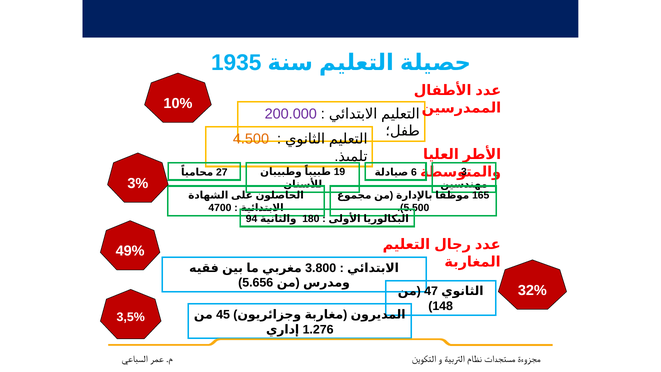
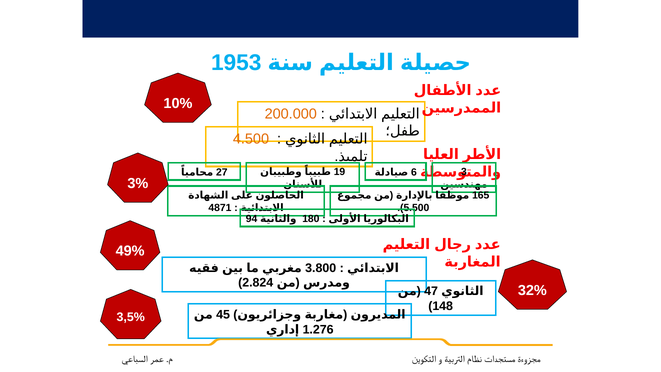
1935: 1935 -> 1953
200.000 colour: purple -> orange
4700: 4700 -> 4871
5.656: 5.656 -> 2.824
